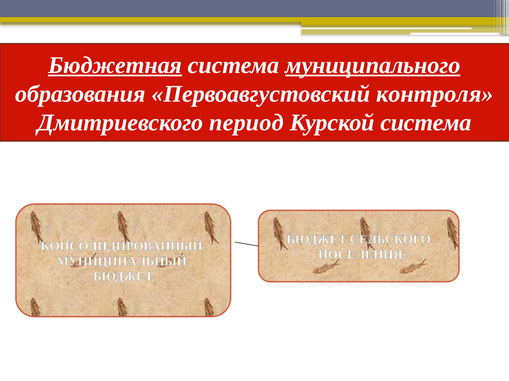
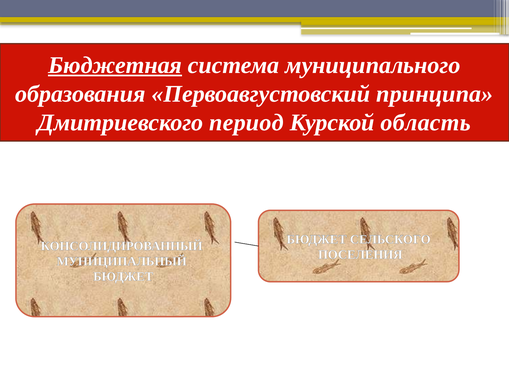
муниципального underline: present -> none
контроля: контроля -> принципа
Курской система: система -> область
